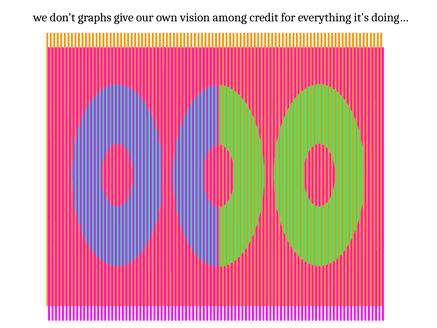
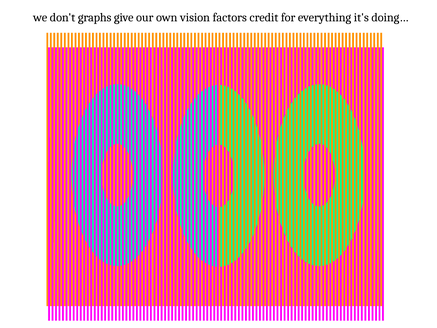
among: among -> factors
